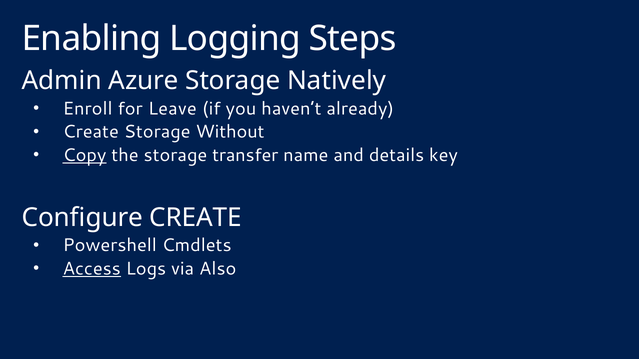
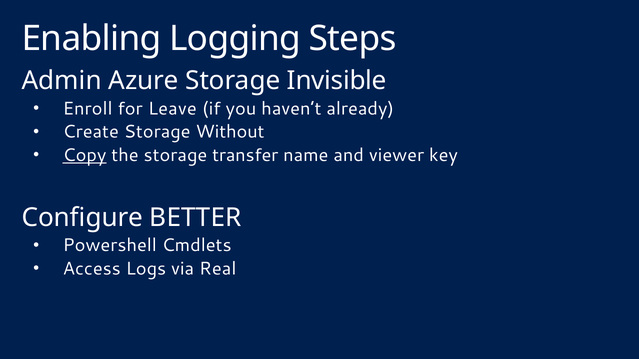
Natively: Natively -> Invisible
details: details -> viewer
Configure CREATE: CREATE -> BETTER
Access underline: present -> none
Also: Also -> Real
